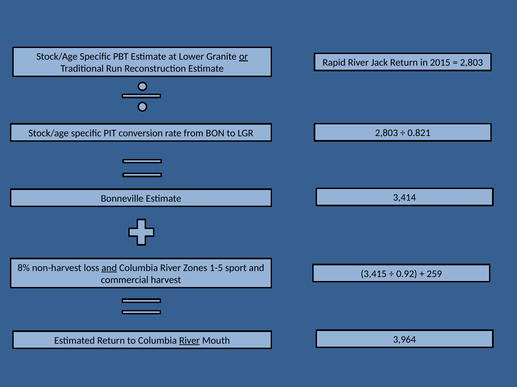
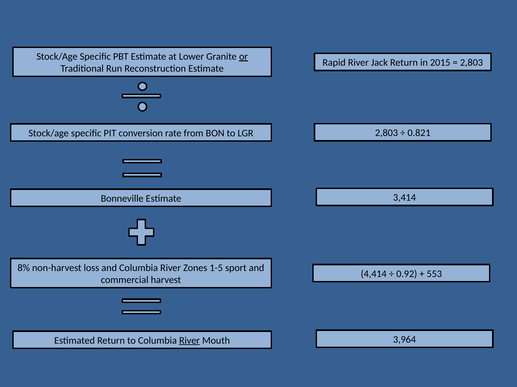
and at (109, 268) underline: present -> none
3,415: 3,415 -> 4,414
259: 259 -> 553
